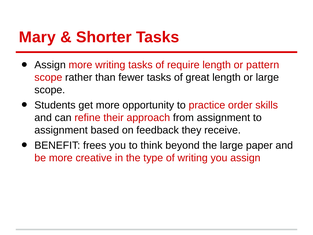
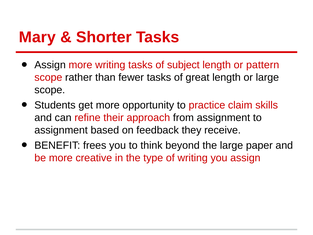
require: require -> subject
order: order -> claim
